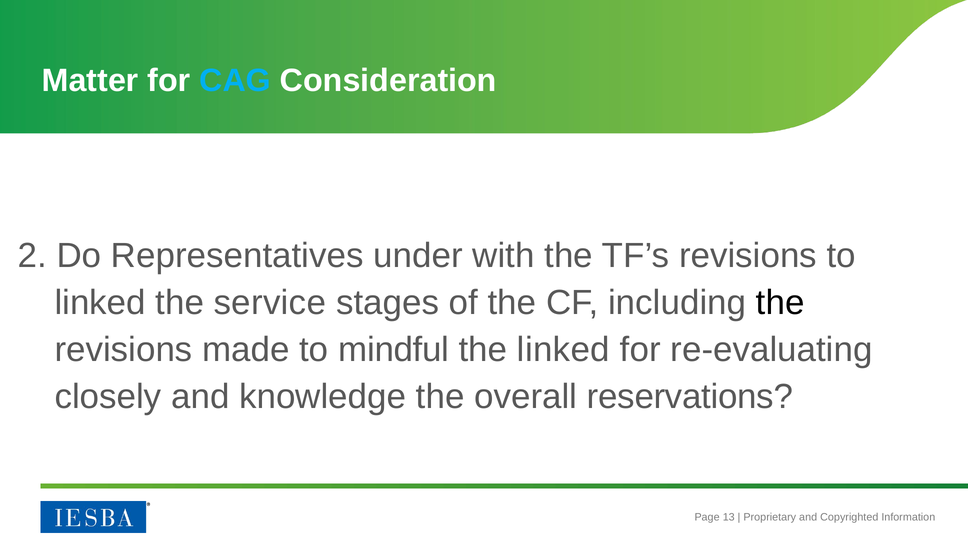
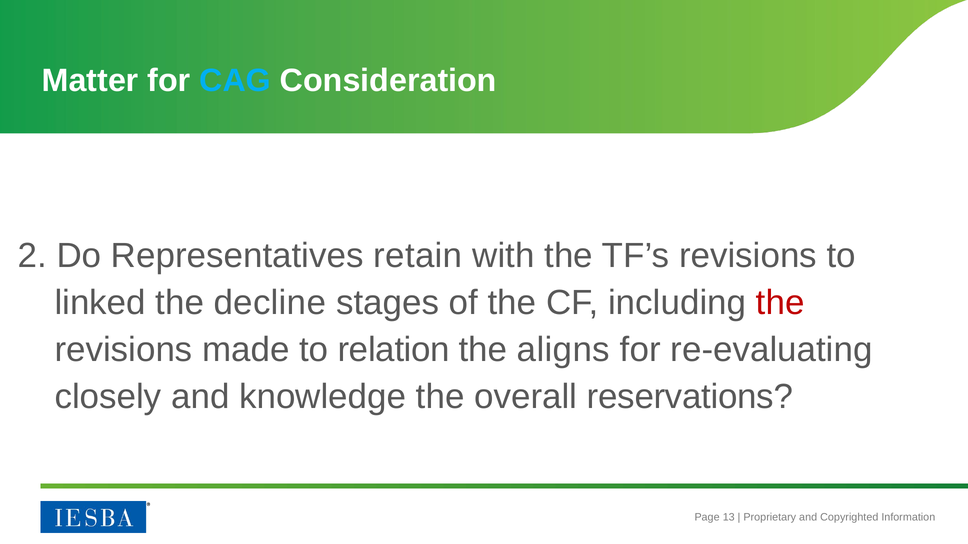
under: under -> retain
service: service -> decline
the at (780, 303) colour: black -> red
mindful: mindful -> relation
the linked: linked -> aligns
